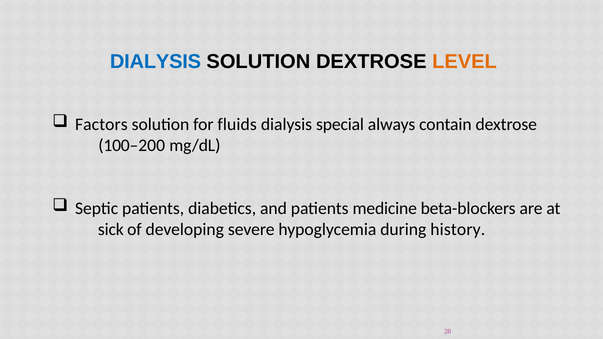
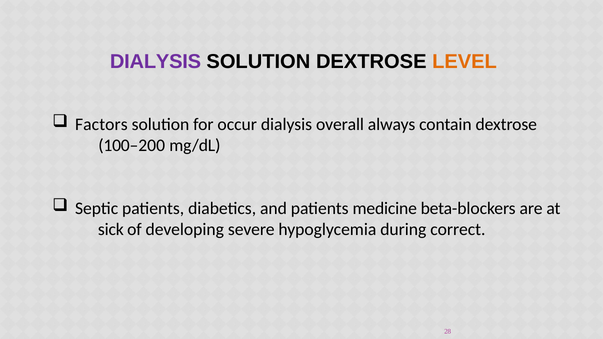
DIALYSIS at (156, 62) colour: blue -> purple
fluids: fluids -> occur
special: special -> overall
history: history -> correct
